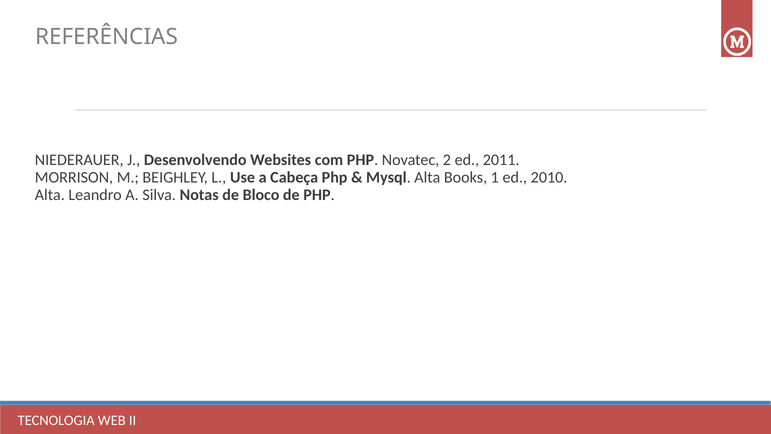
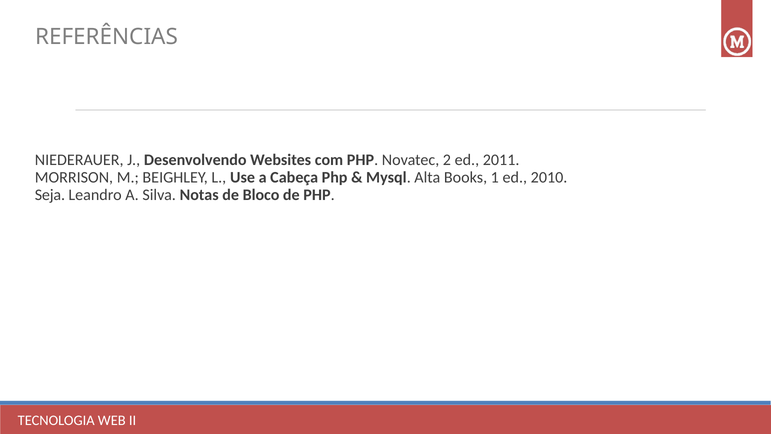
Alta at (50, 195): Alta -> Seja
